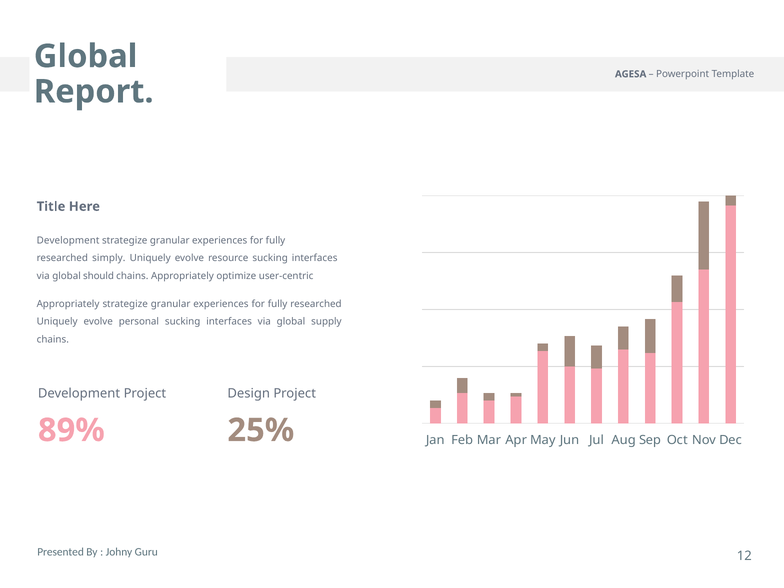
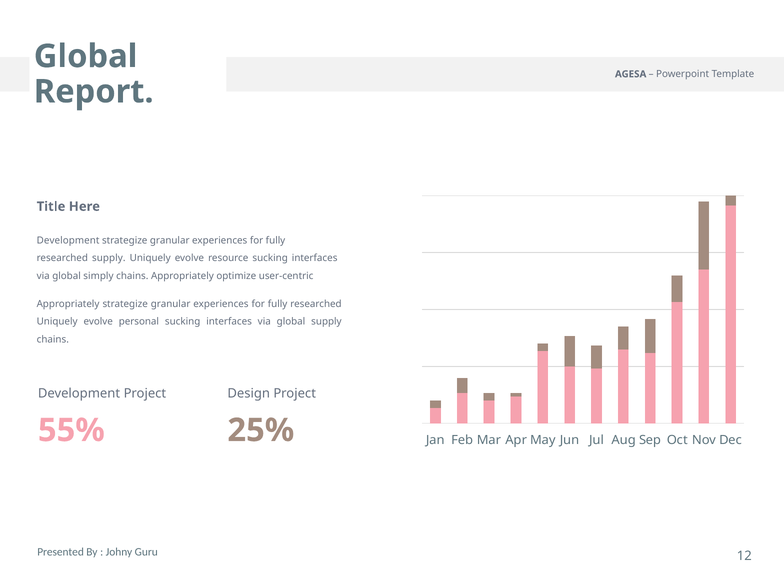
researched simply: simply -> supply
should: should -> simply
89%: 89% -> 55%
